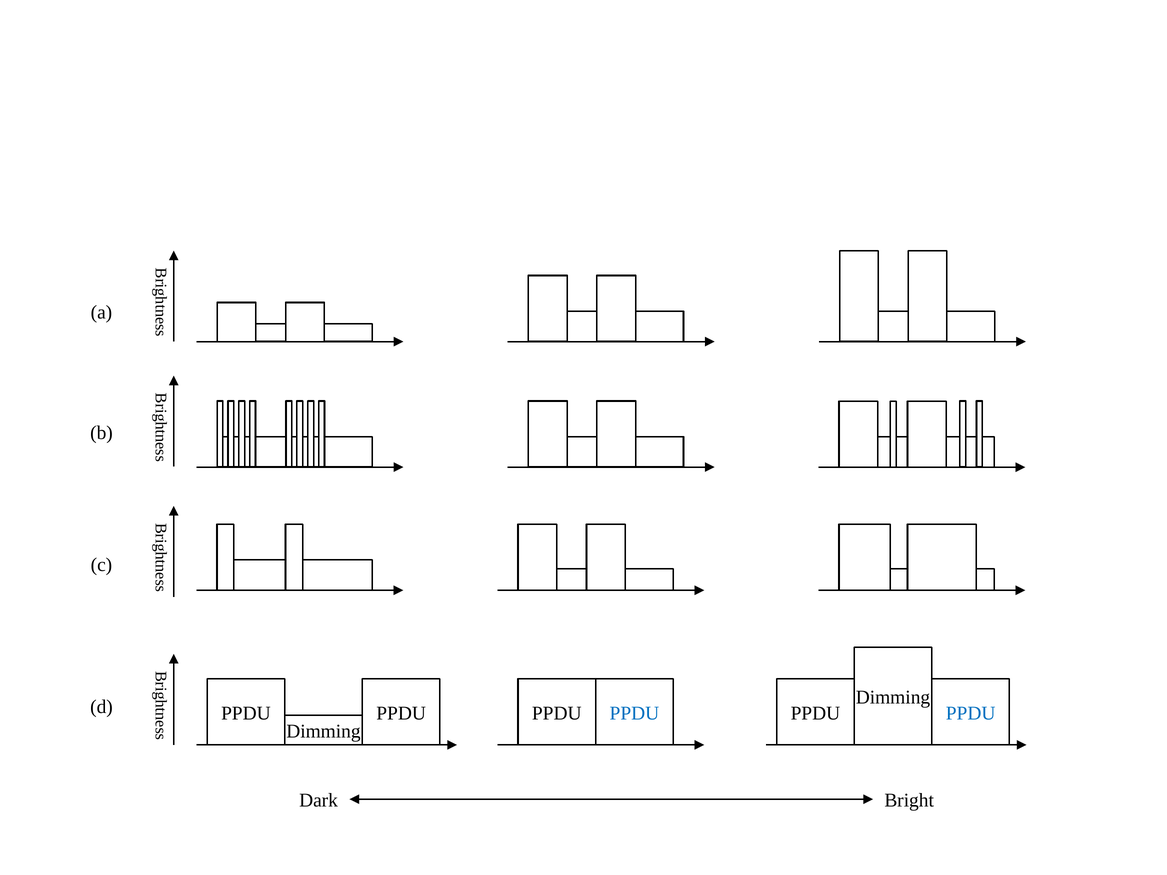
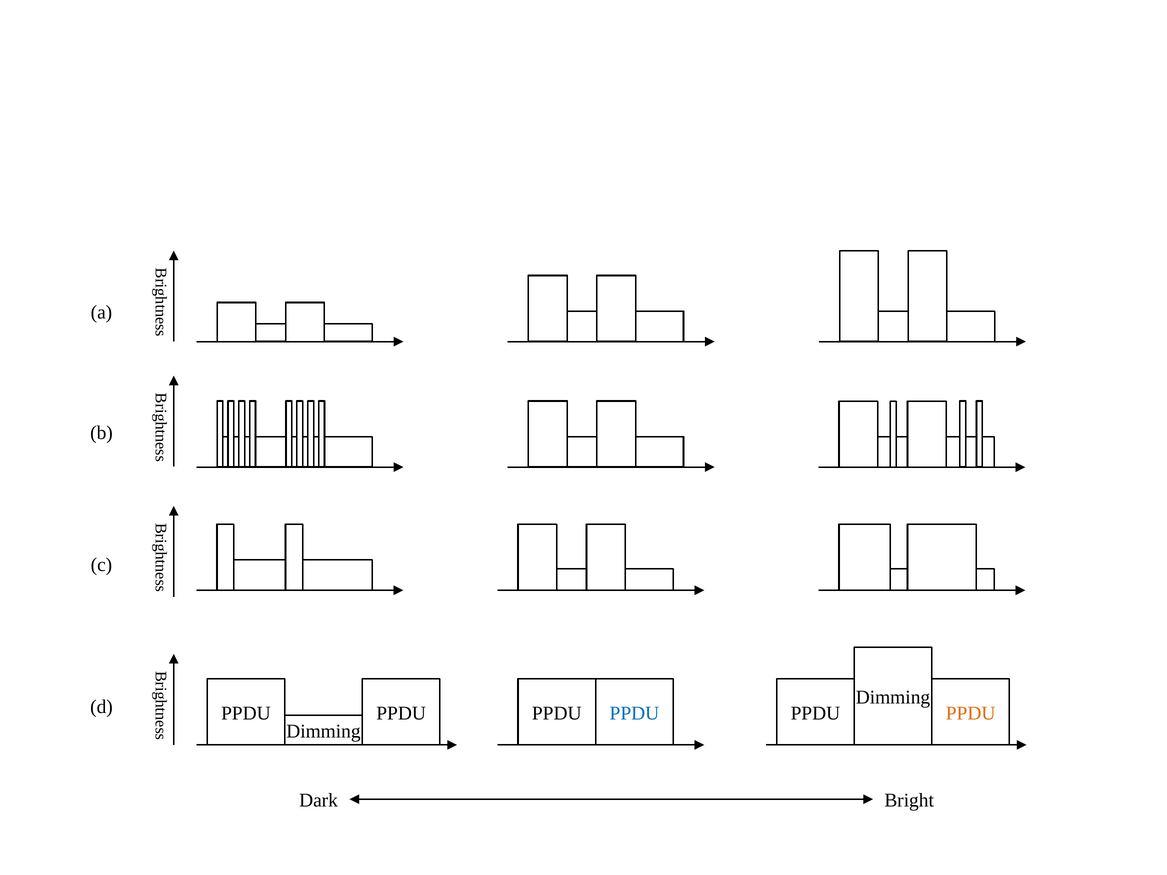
PPDU at (971, 713) colour: blue -> orange
